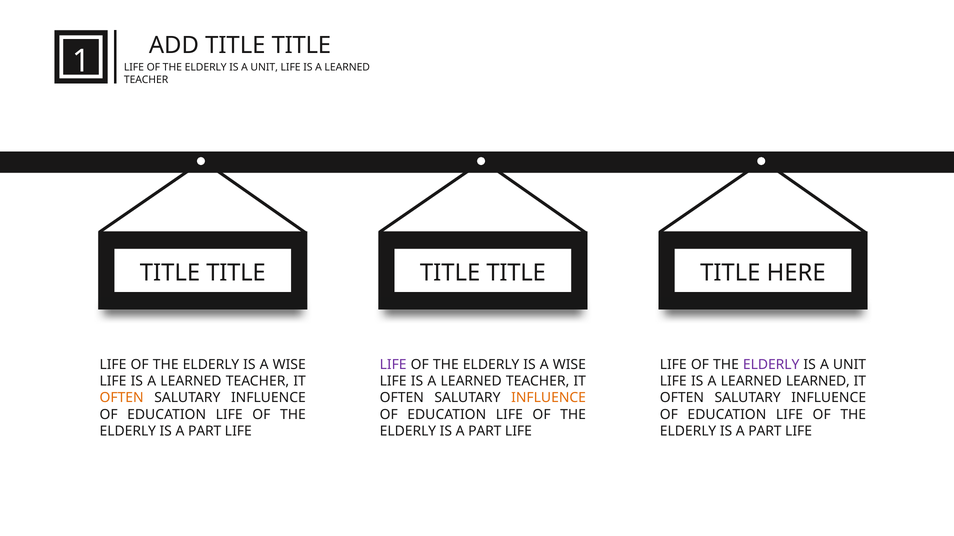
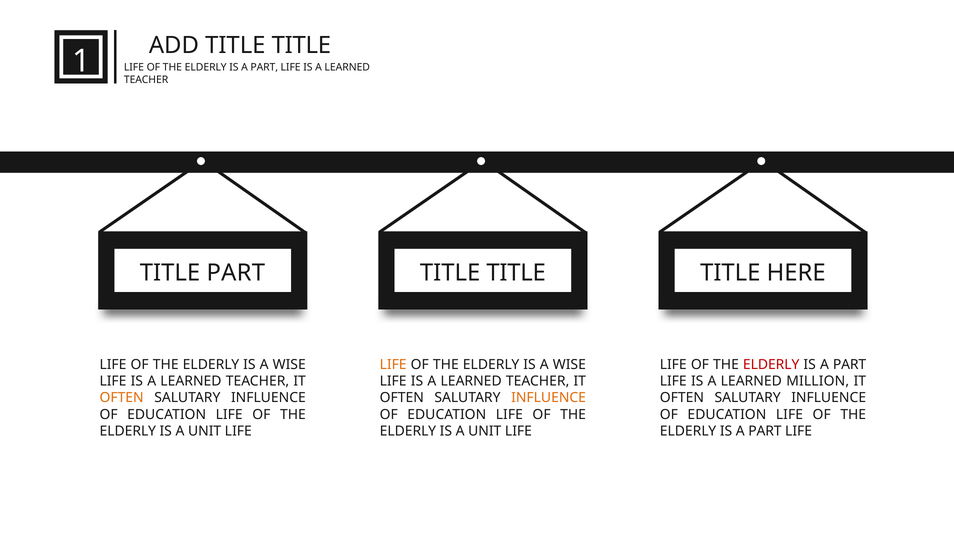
UNIT at (264, 67): UNIT -> PART
TITLE at (236, 273): TITLE -> PART
LIFE at (393, 365) colour: purple -> orange
ELDERLY at (771, 365) colour: purple -> red
UNIT at (850, 365): UNIT -> PART
LEARNED LEARNED: LEARNED -> MILLION
PART at (205, 432): PART -> UNIT
PART at (485, 432): PART -> UNIT
